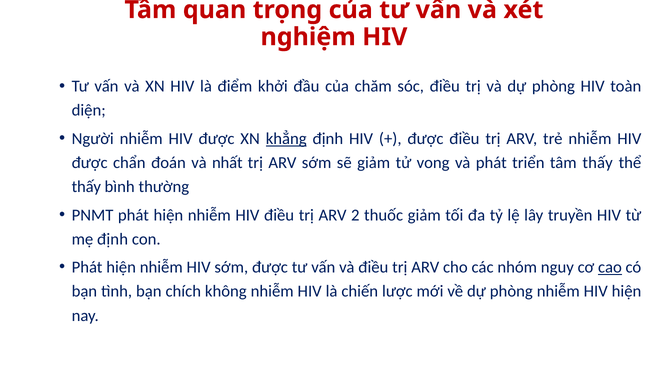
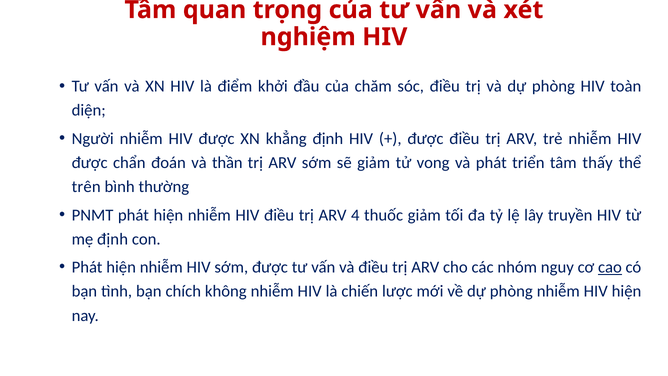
khẳng underline: present -> none
nhất: nhất -> thần
thấy at (86, 187): thấy -> trên
2: 2 -> 4
